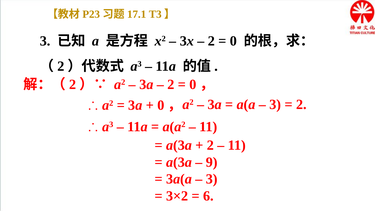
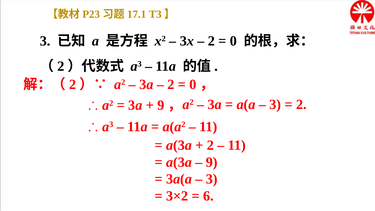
0 at (161, 105): 0 -> 9
